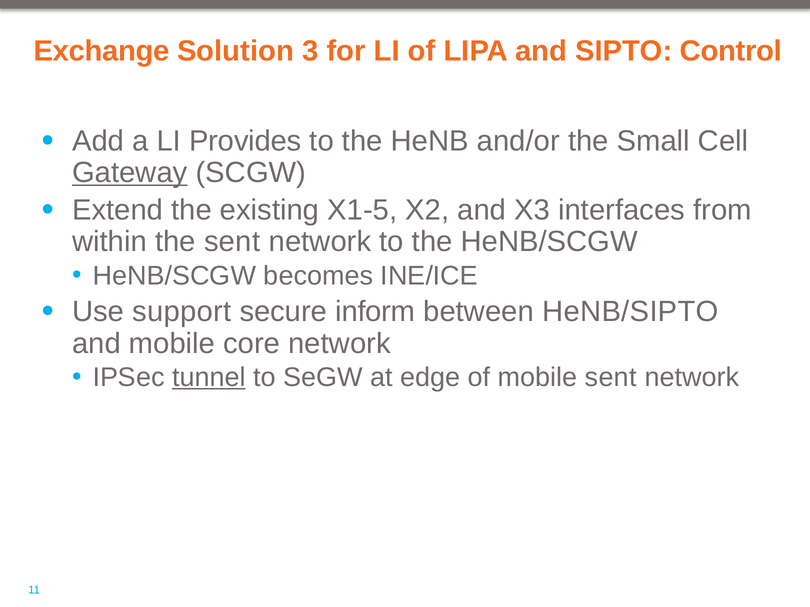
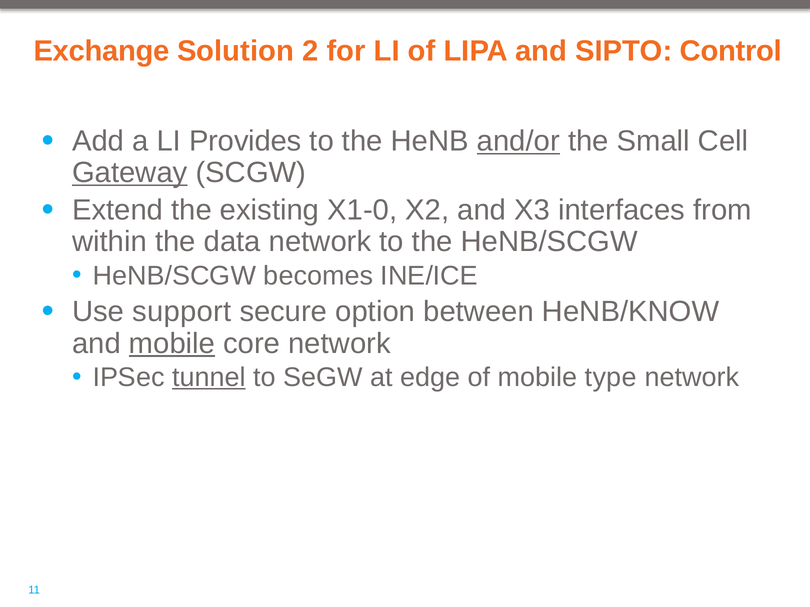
3: 3 -> 2
and/or underline: none -> present
X1-5: X1-5 -> X1-0
the sent: sent -> data
inform: inform -> option
HeNB/SIPTO: HeNB/SIPTO -> HeNB/KNOW
mobile at (172, 344) underline: none -> present
mobile sent: sent -> type
